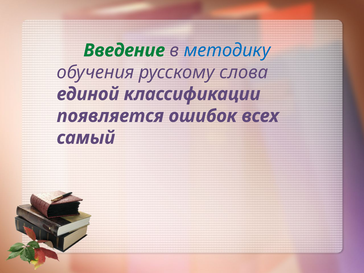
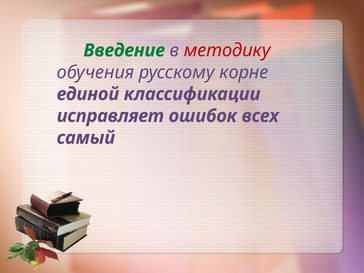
методику colour: blue -> red
слова: слова -> корне
появляется: появляется -> исправляет
